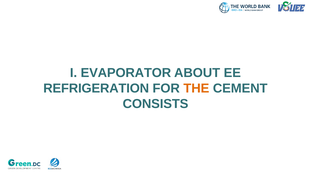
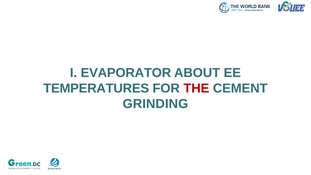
REFRIGERATION: REFRIGERATION -> TEMPERATURES
THE colour: orange -> red
CONSISTS: CONSISTS -> GRINDING
